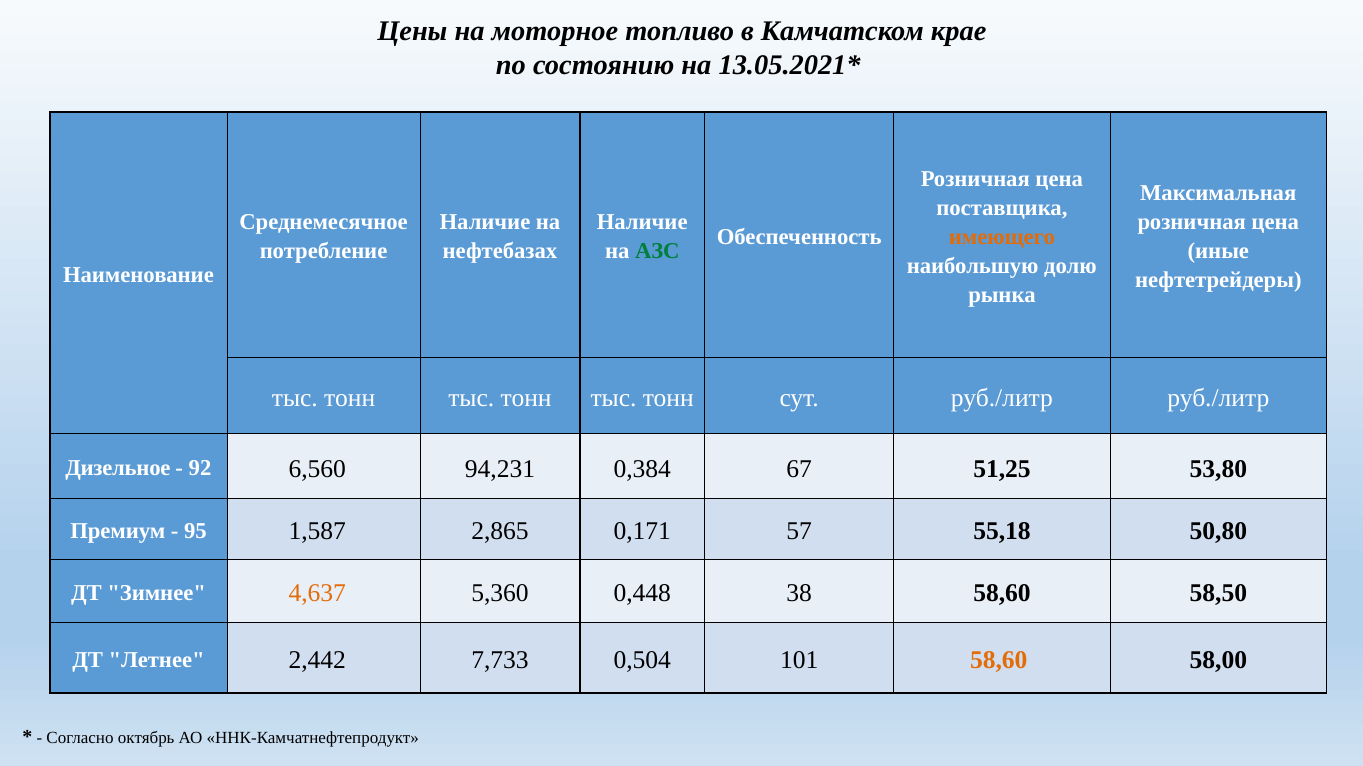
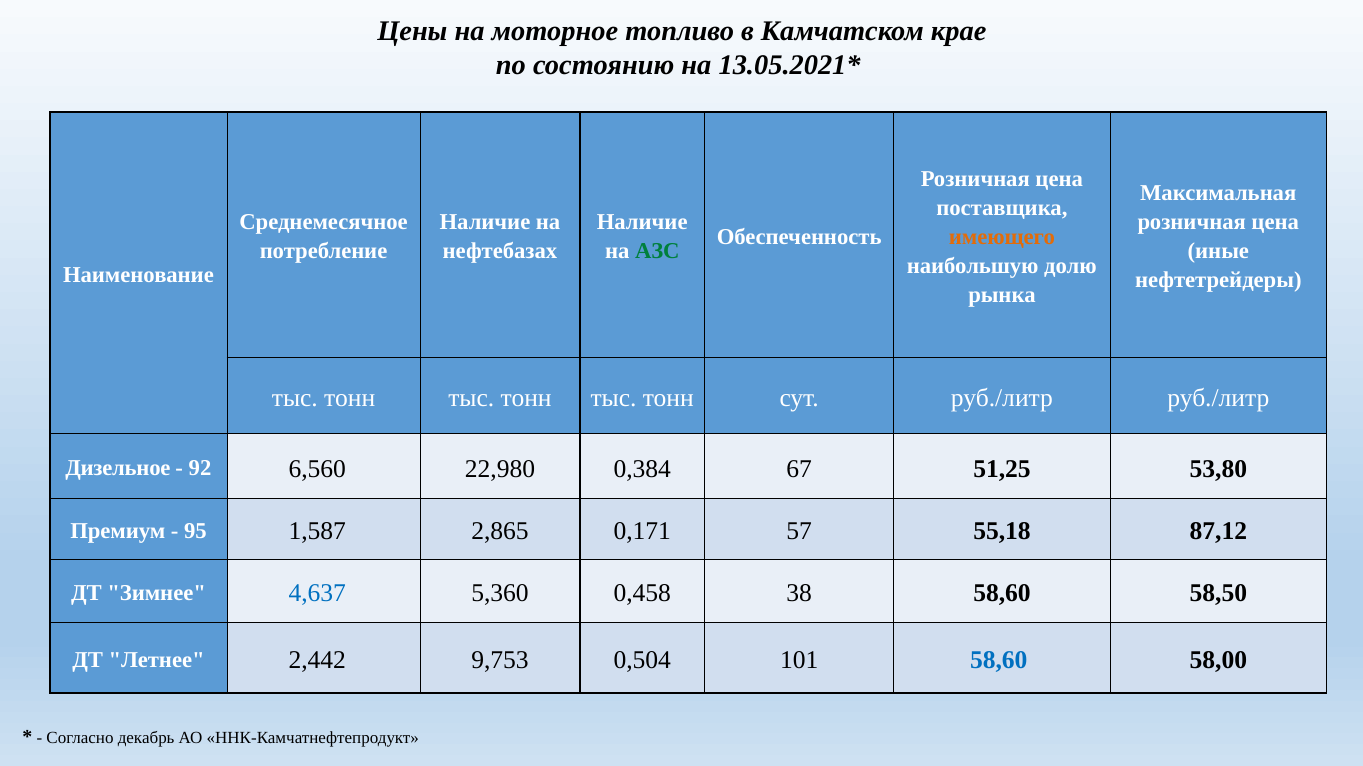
94,231: 94,231 -> 22,980
50,80: 50,80 -> 87,12
4,637 colour: orange -> blue
0,448: 0,448 -> 0,458
7,733: 7,733 -> 9,753
58,60 at (999, 661) colour: orange -> blue
октябрь: октябрь -> декабрь
